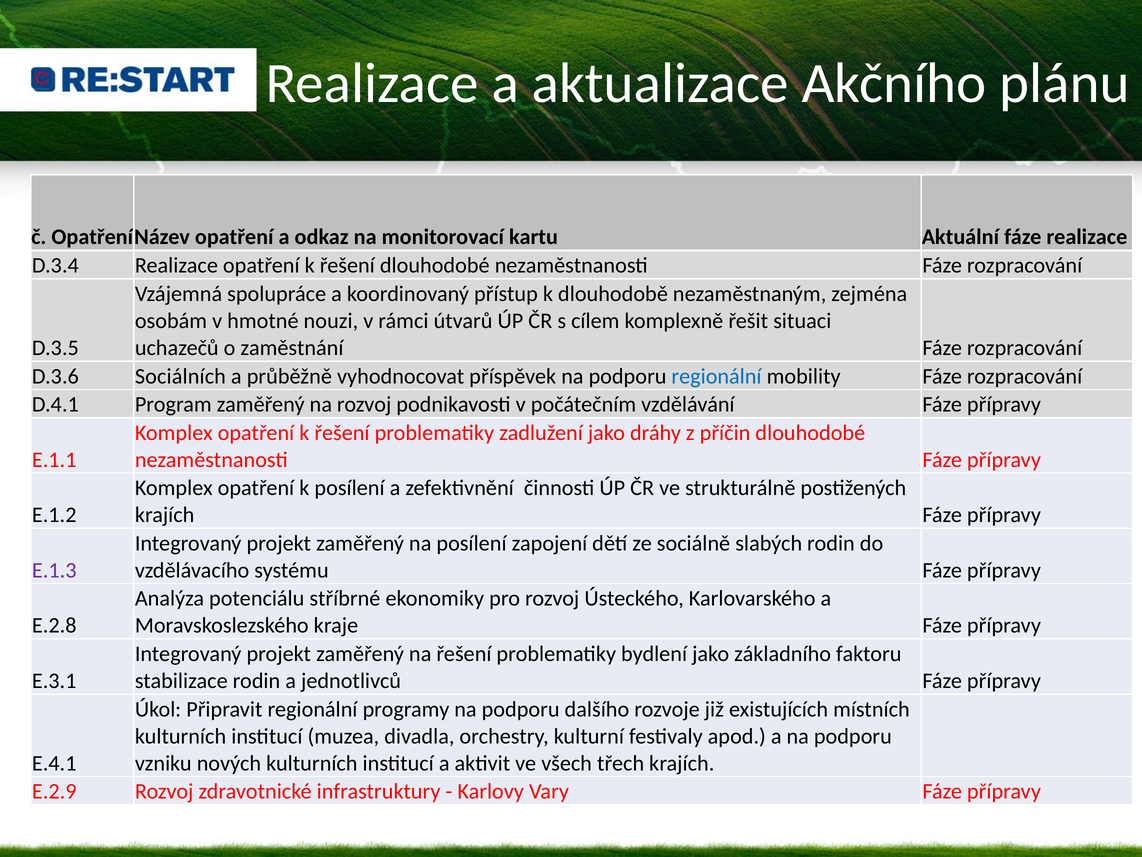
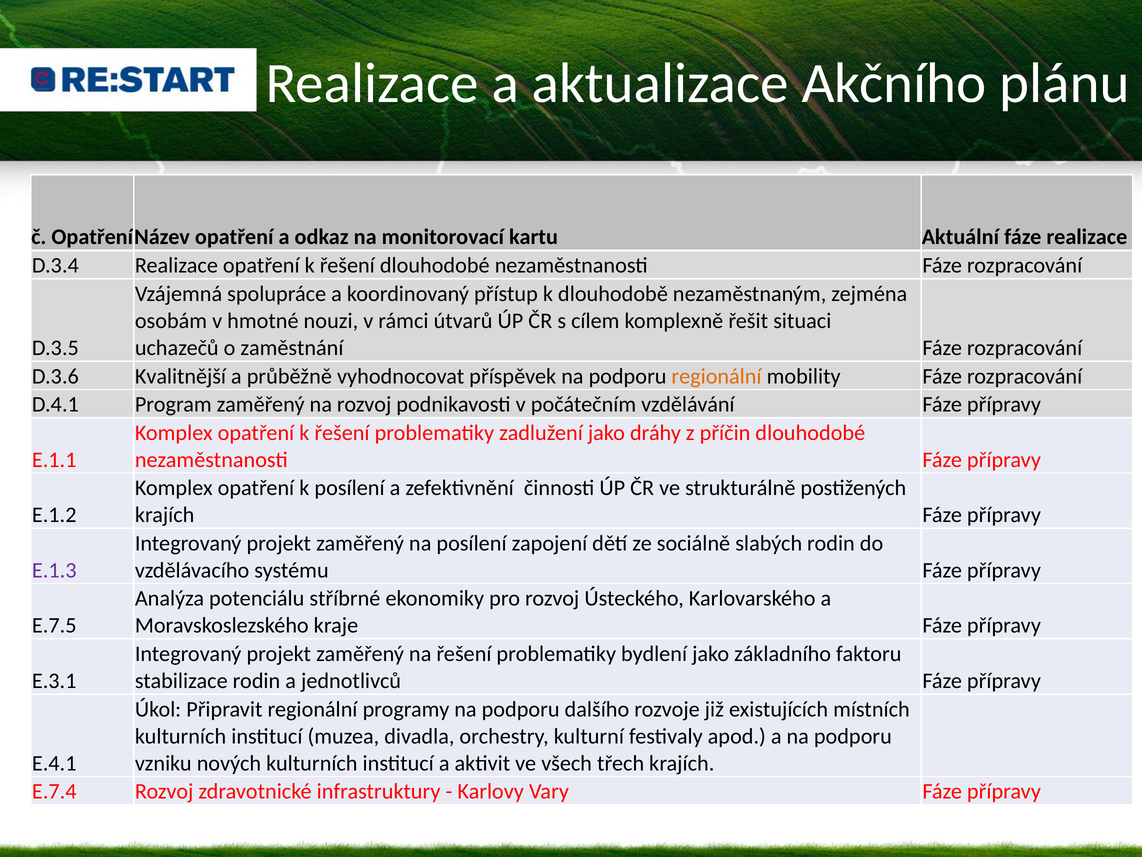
Sociálních: Sociálních -> Kvalitnější
regionální at (717, 376) colour: blue -> orange
E.2.8: E.2.8 -> E.7.5
E.2.9: E.2.9 -> E.7.4
